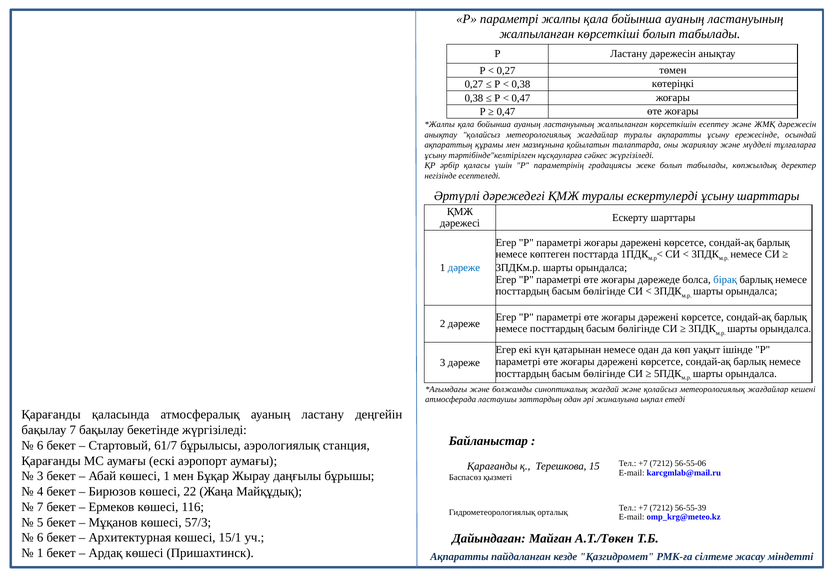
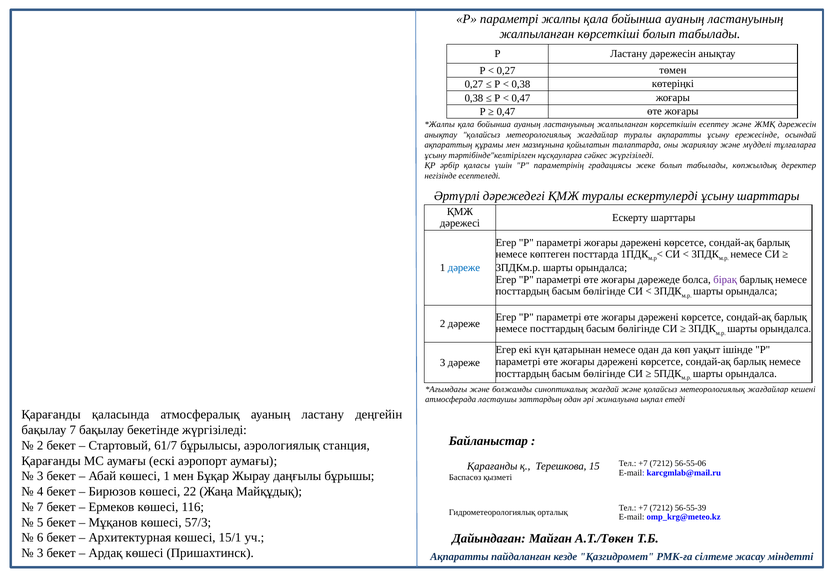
бірақ colour: blue -> purple
6 at (40, 446): 6 -> 2
1 at (40, 553): 1 -> 3
